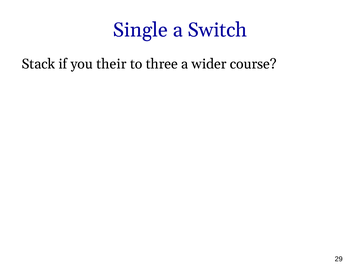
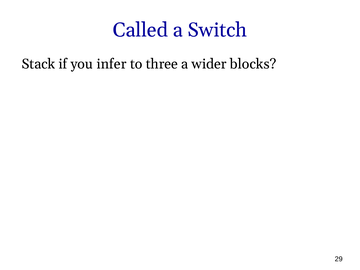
Single: Single -> Called
their: their -> infer
course: course -> blocks
